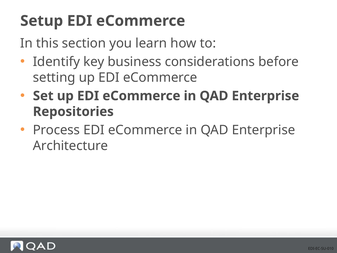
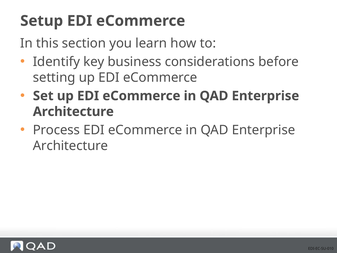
Repositories at (73, 112): Repositories -> Architecture
